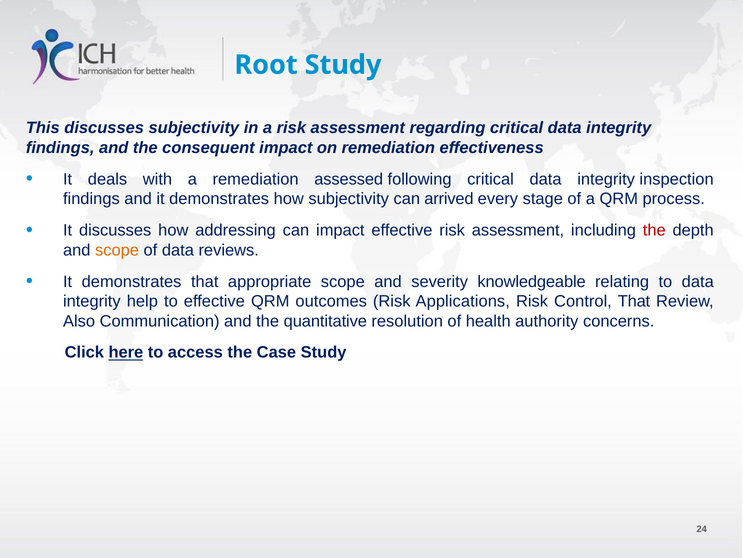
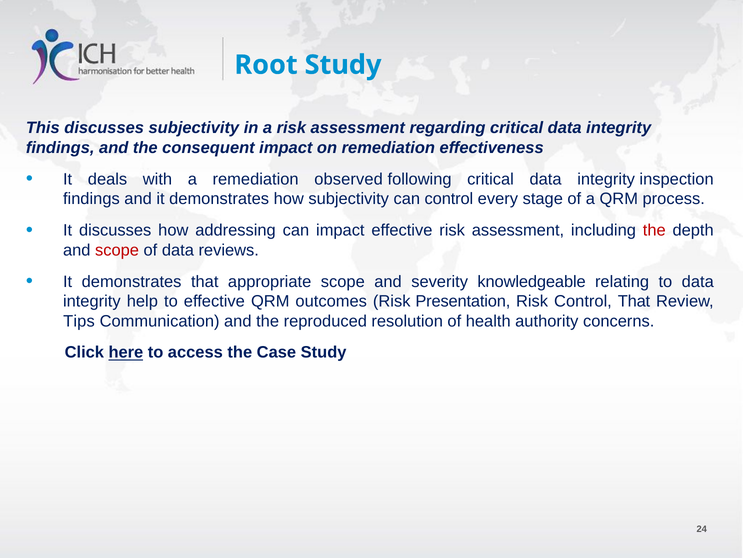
assessed: assessed -> observed
can arrived: arrived -> control
scope at (117, 250) colour: orange -> red
Applications: Applications -> Presentation
Also: Also -> Tips
quantitative: quantitative -> reproduced
